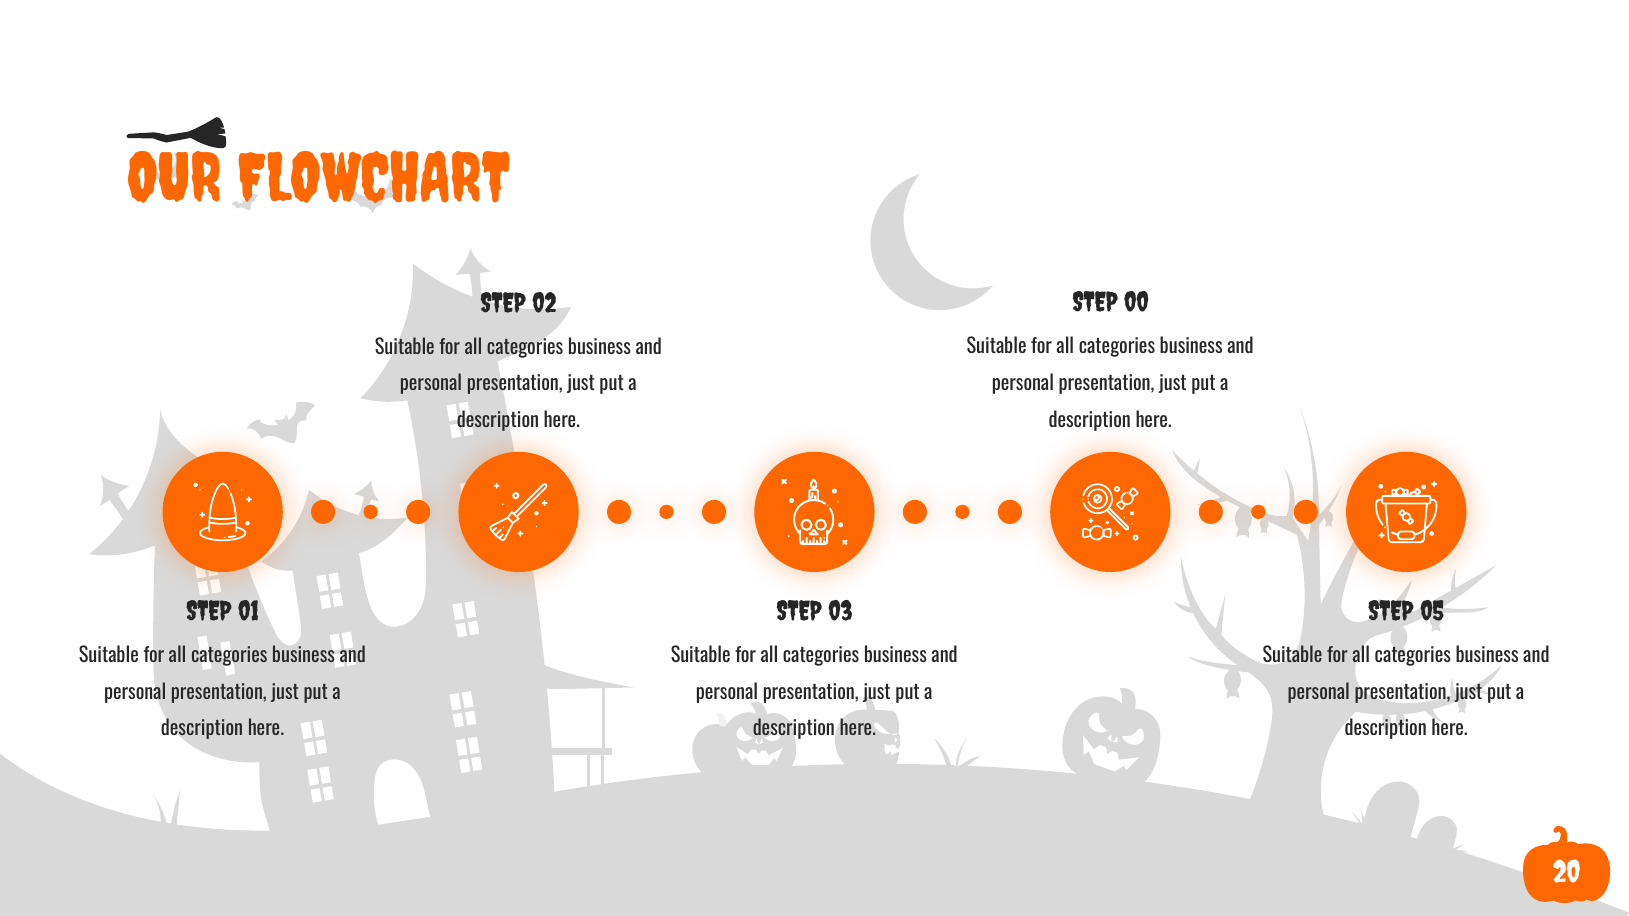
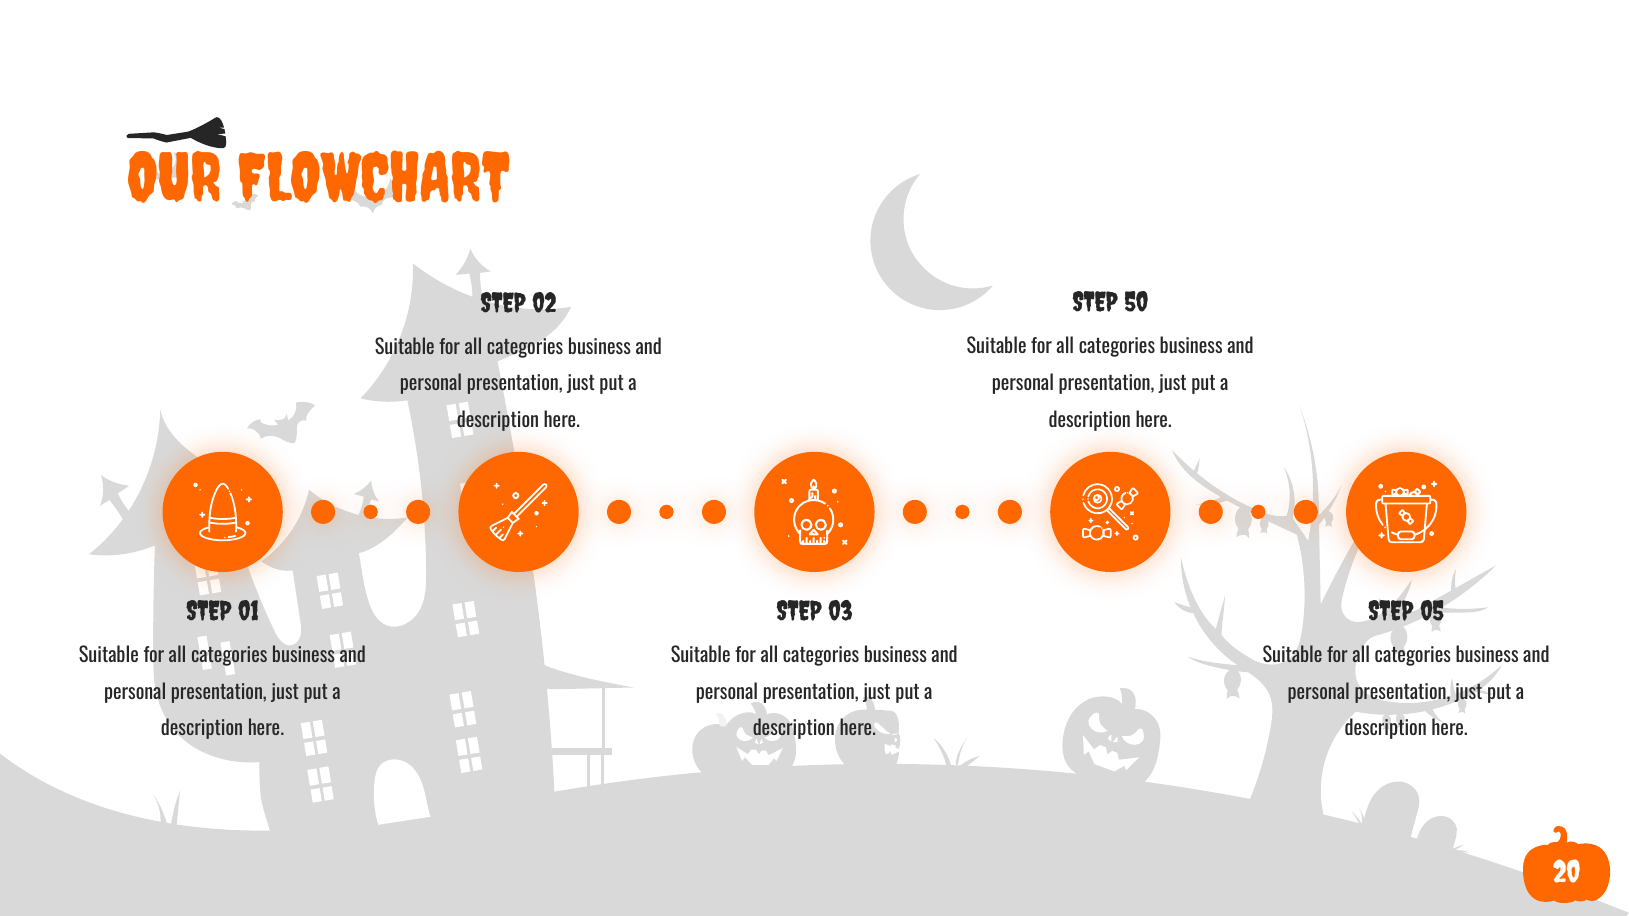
00: 00 -> 50
